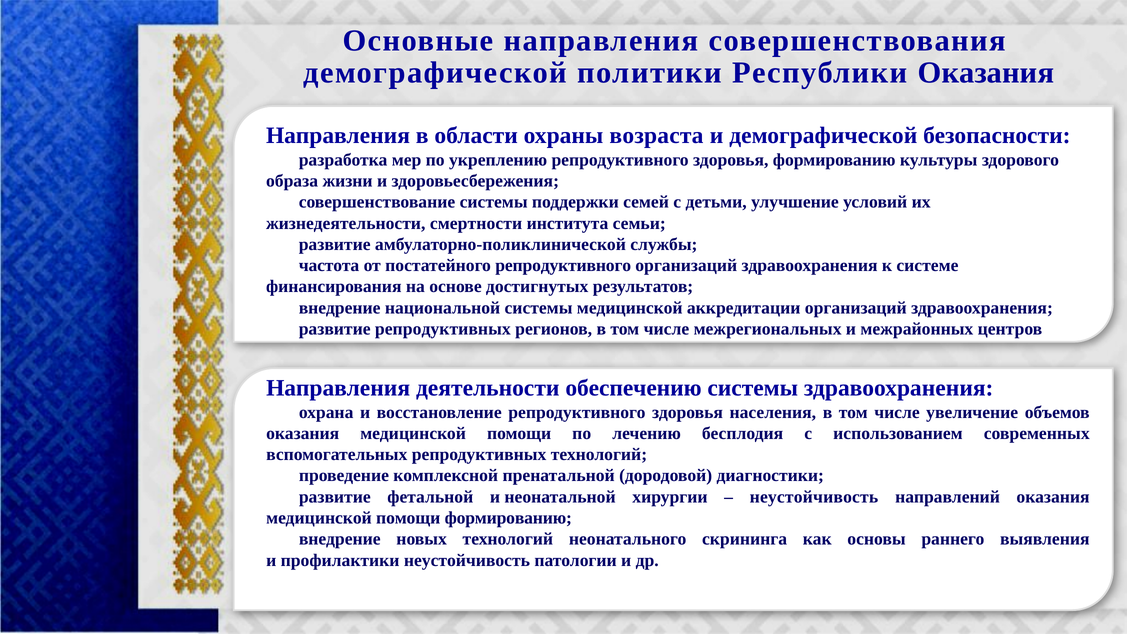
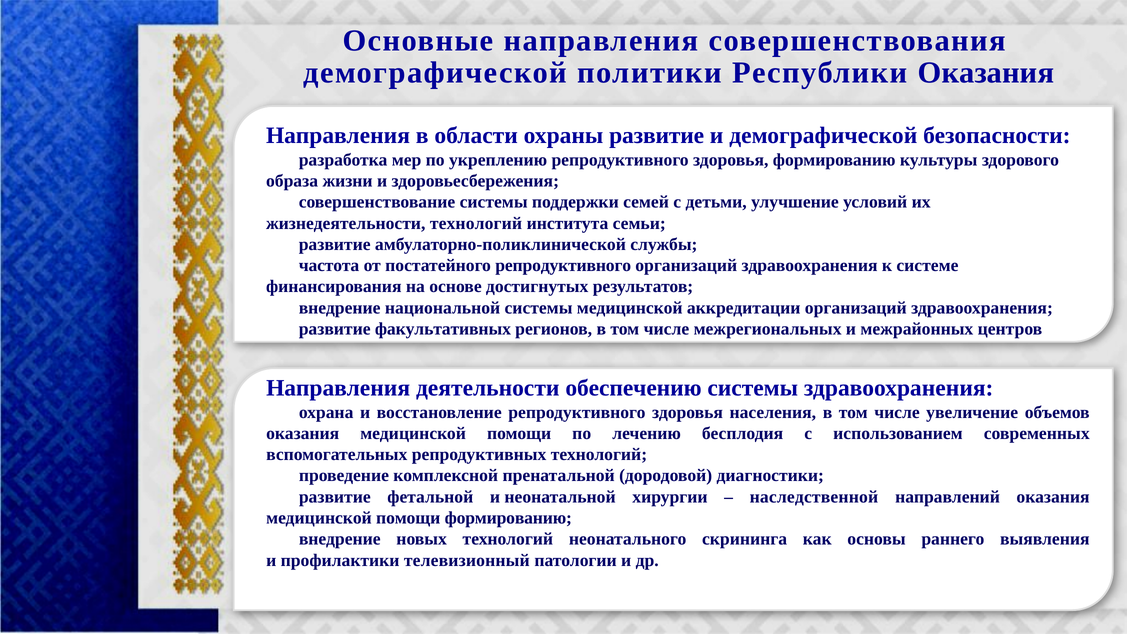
охраны возраста: возраста -> развитие
жизнедеятельности смертности: смертности -> технологий
развитие репродуктивных: репродуктивных -> факультативных
неустойчивость at (814, 497): неустойчивость -> наследственной
профилактики неустойчивость: неустойчивость -> телевизионный
